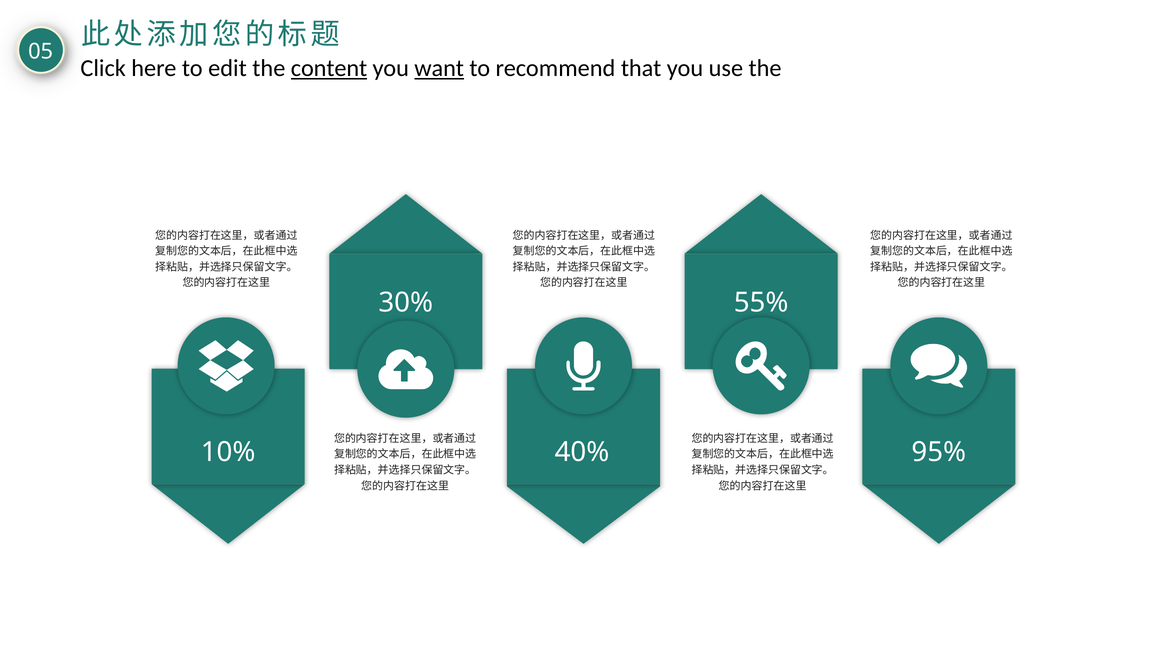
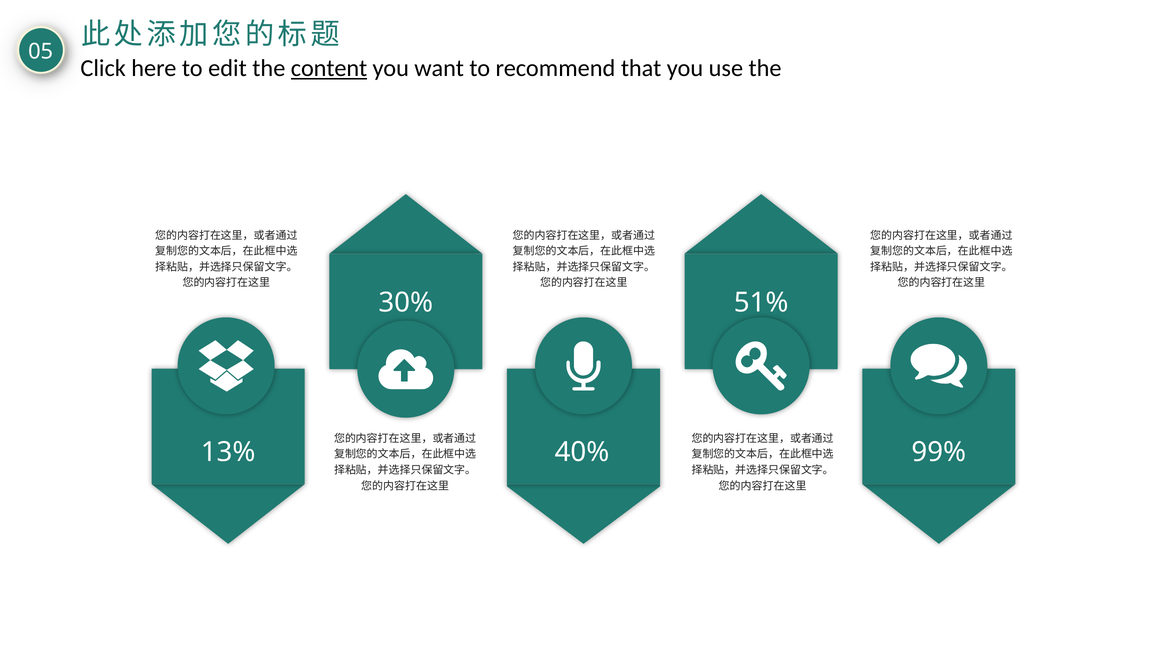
want underline: present -> none
55%: 55% -> 51%
10%: 10% -> 13%
95%: 95% -> 99%
